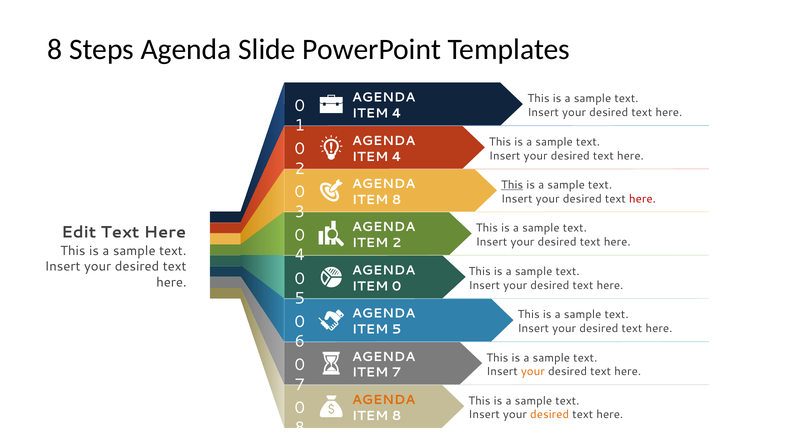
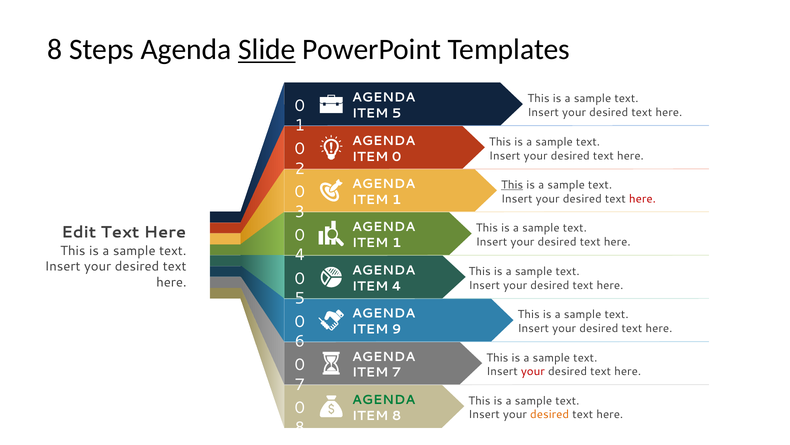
Slide underline: none -> present
4 at (397, 113): 4 -> 5
4 at (397, 157): 4 -> 0
8 at (397, 199): 8 -> 1
2 at (397, 243): 2 -> 1
ITEM 0: 0 -> 4
ITEM 5: 5 -> 9
your at (533, 371) colour: orange -> red
AGENDA at (384, 399) colour: orange -> green
